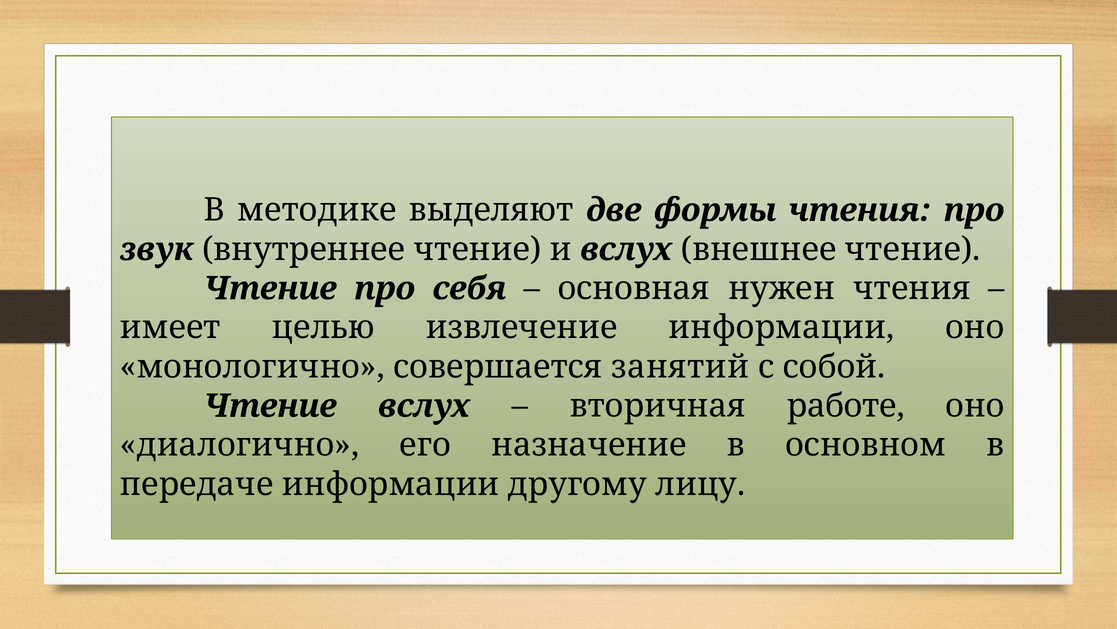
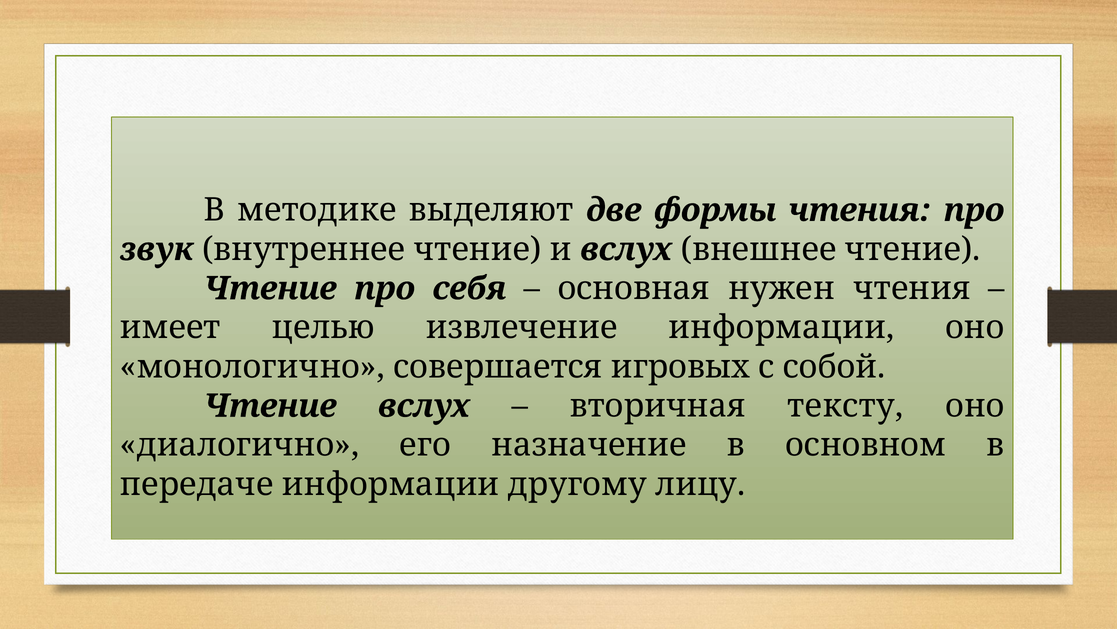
занятий: занятий -> игровых
работе: работе -> тексту
